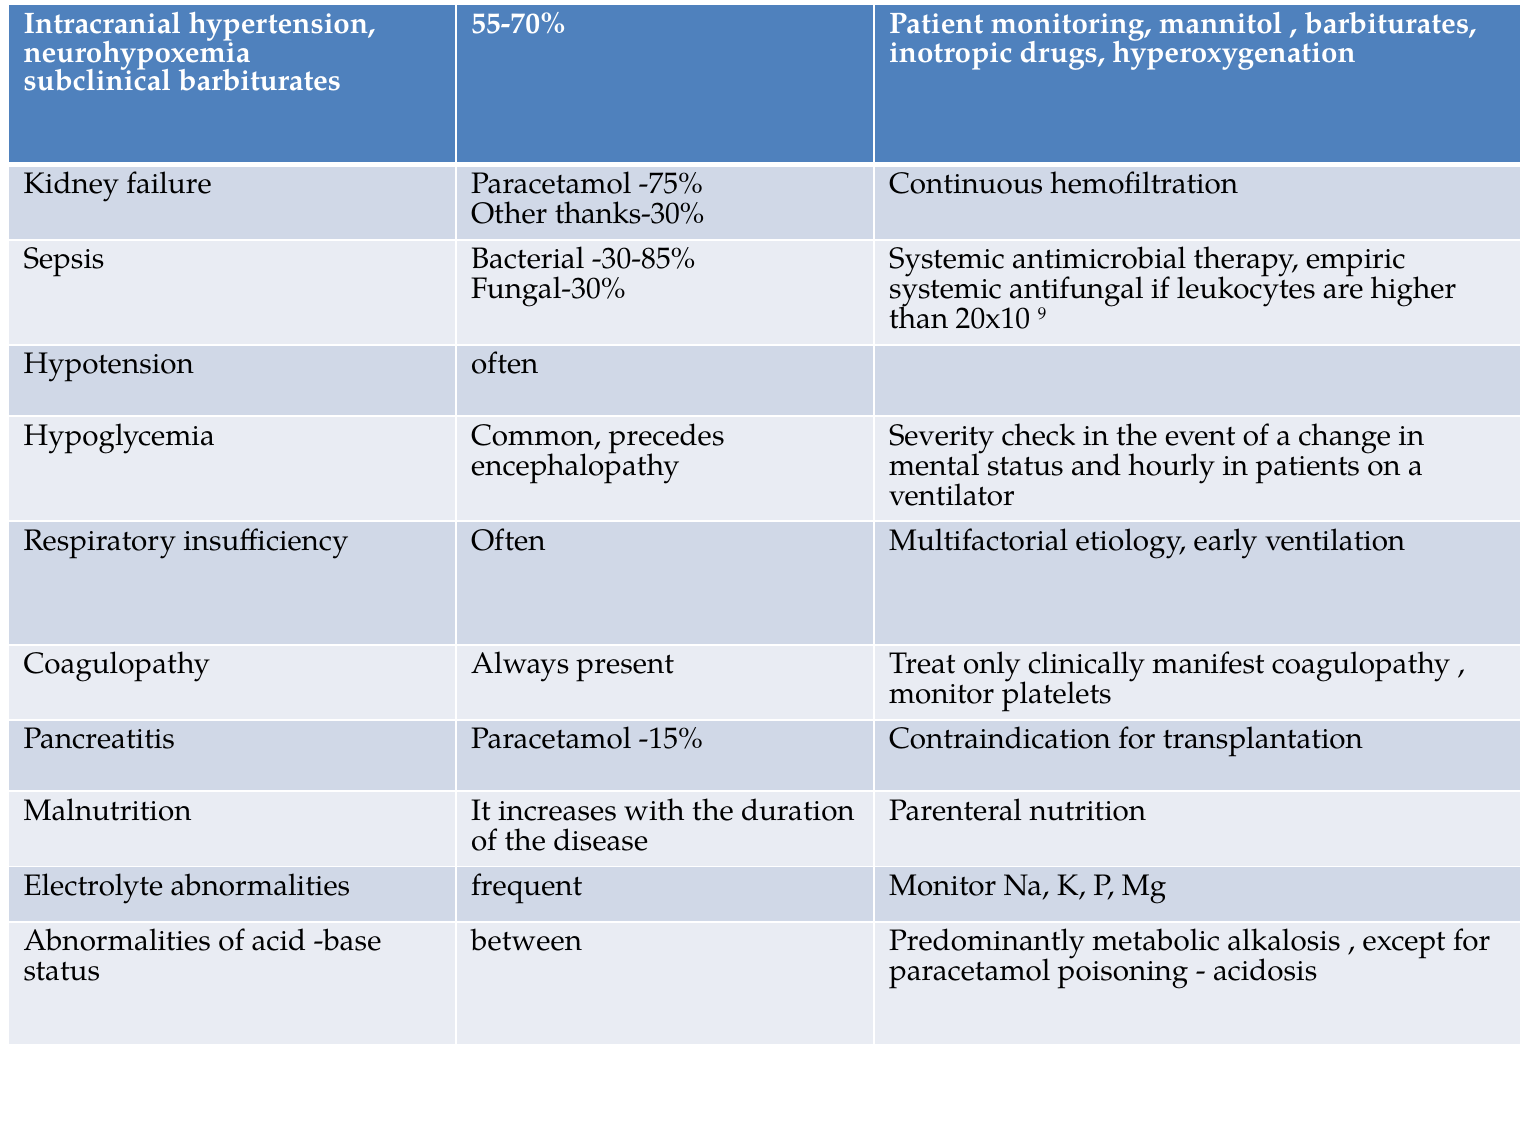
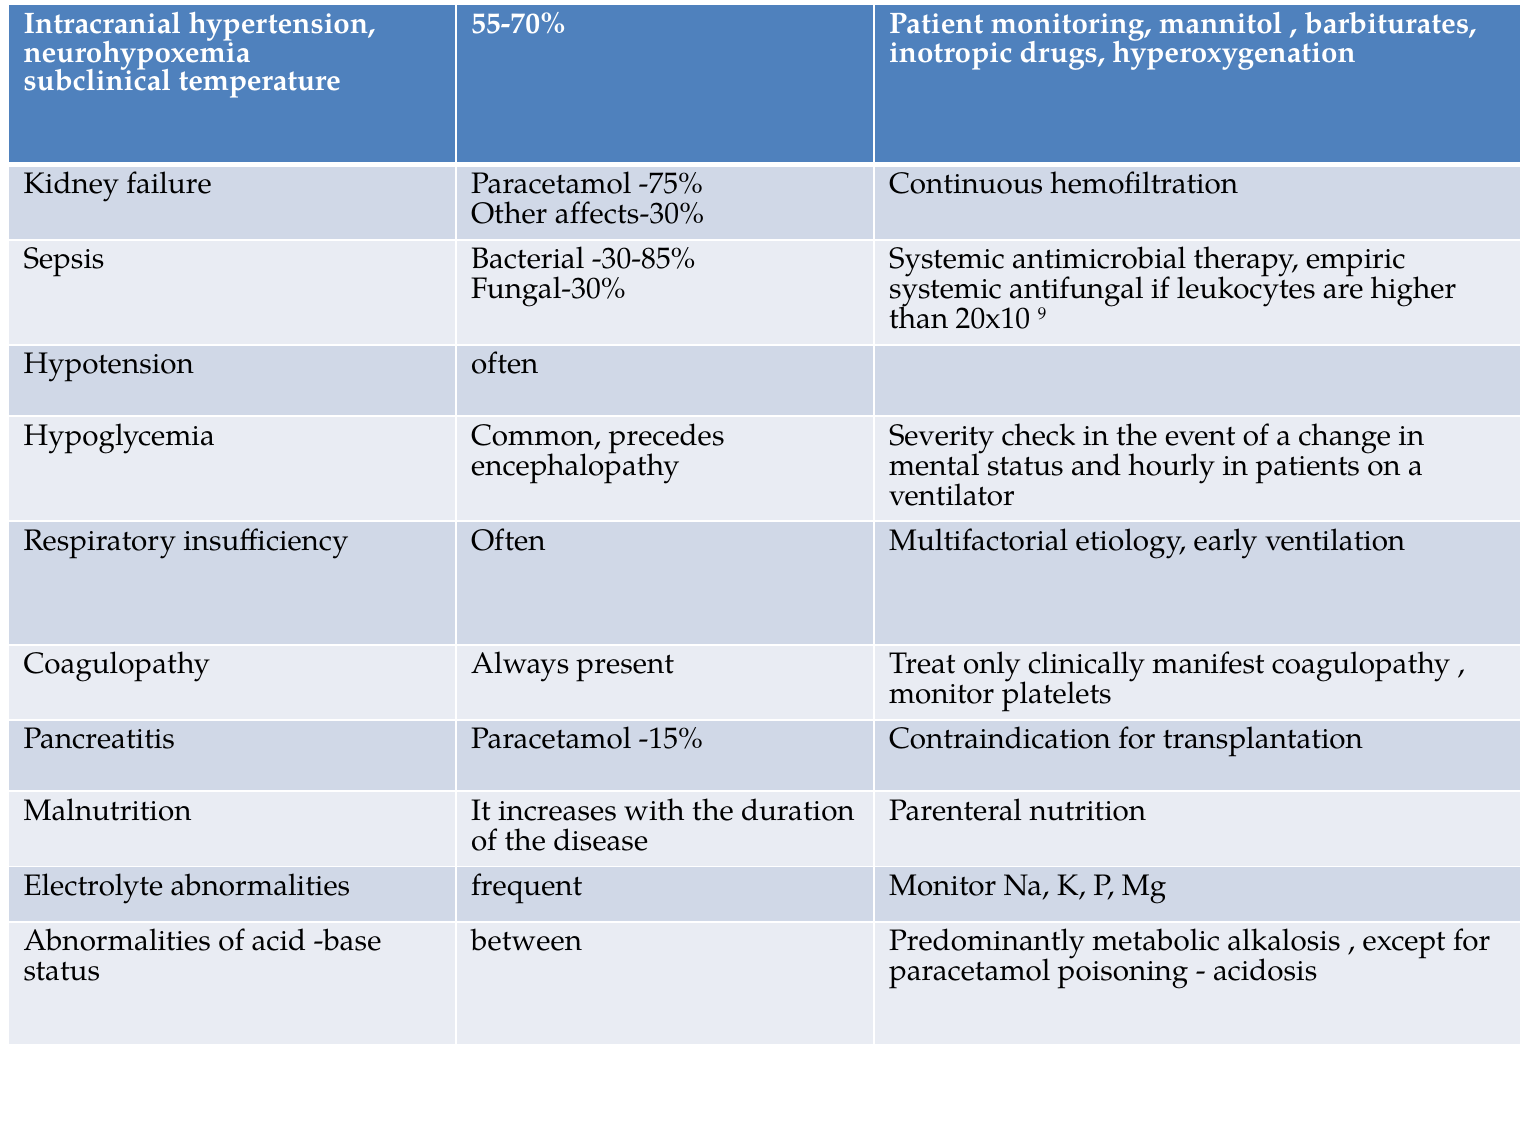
subclinical barbiturates: barbiturates -> temperature
thanks-30%: thanks-30% -> affects-30%
